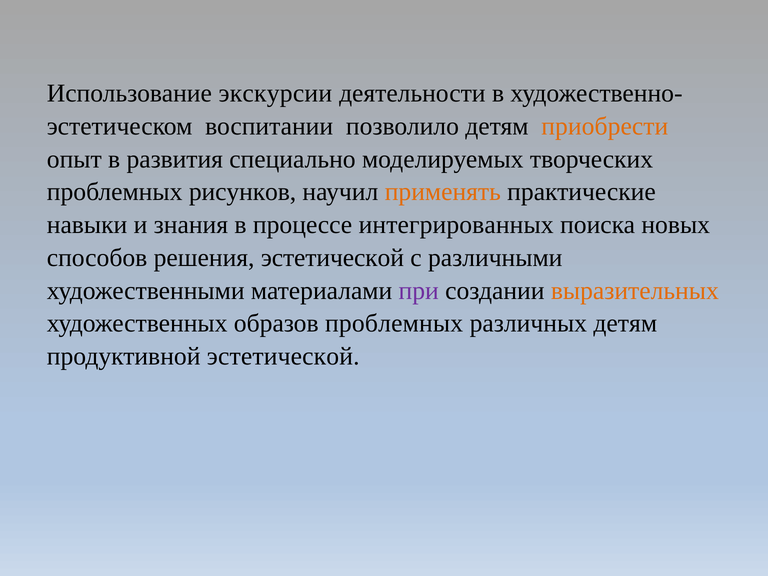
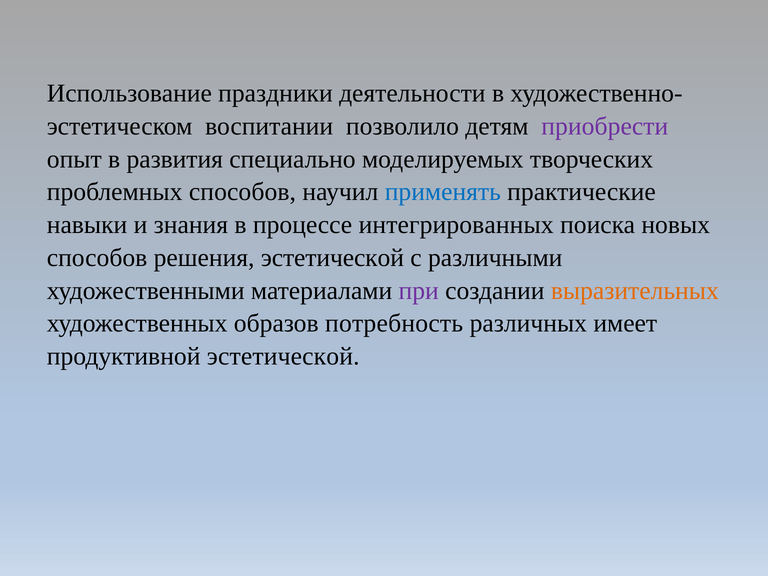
экскурсии: экскурсии -> праздники
приобрести colour: orange -> purple
проблемных рисунков: рисунков -> способов
применять colour: orange -> blue
образов проблемных: проблемных -> потребность
различных детям: детям -> имеет
